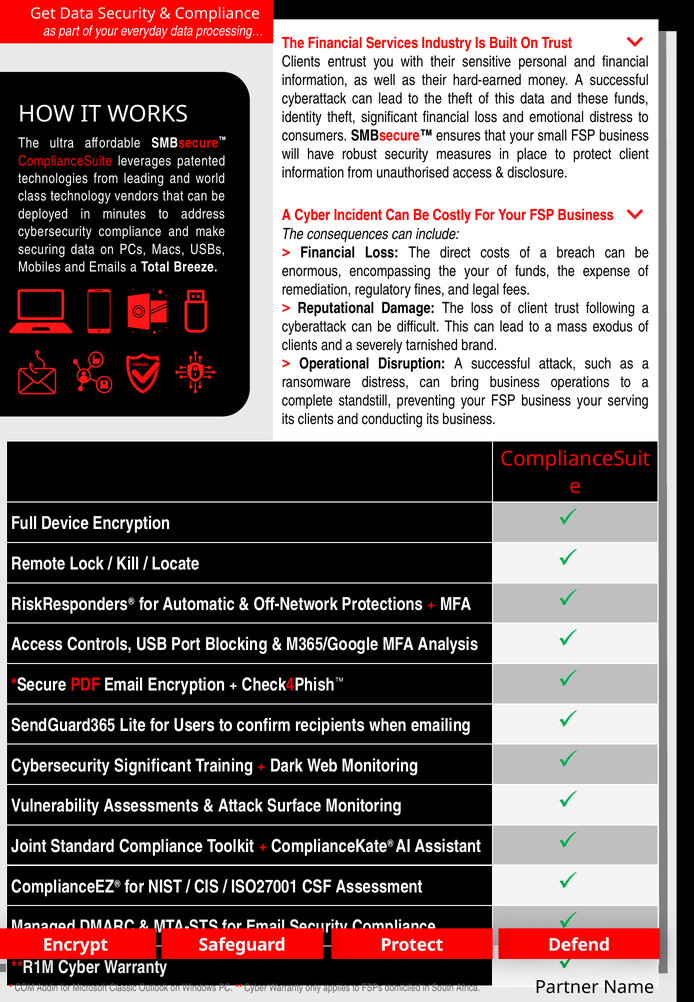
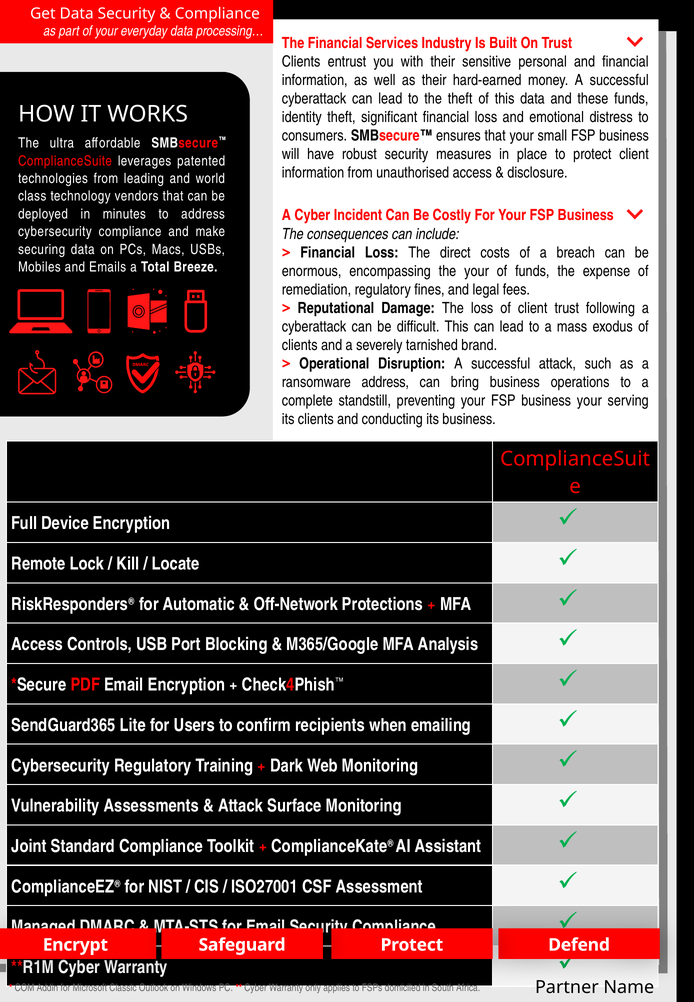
ransomware distress: distress -> address
Cybersecurity Significant: Significant -> Regulatory
